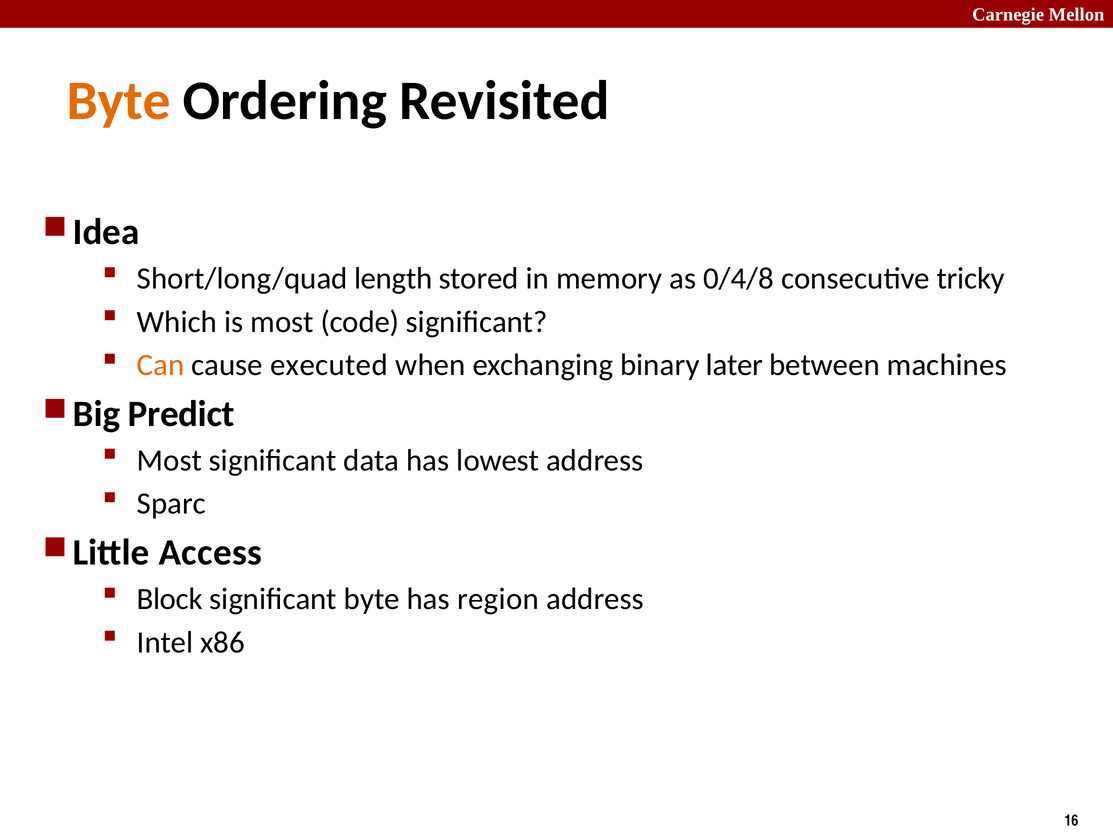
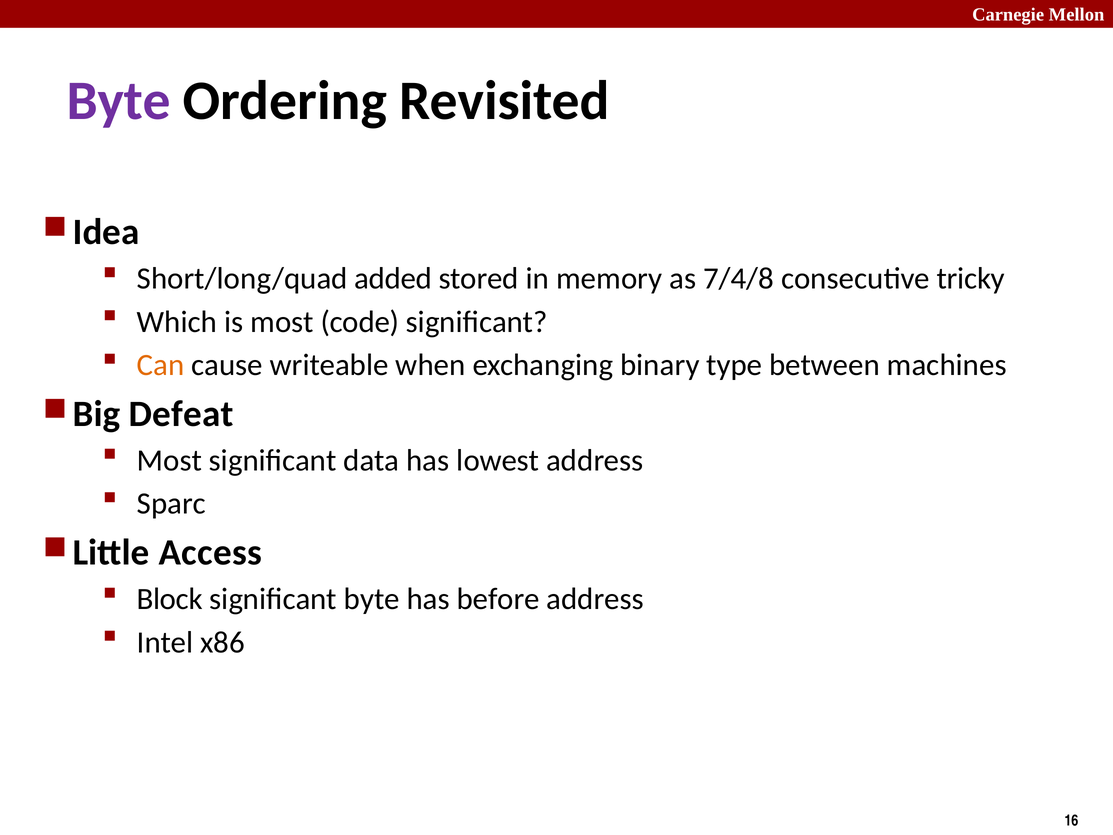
Byte at (119, 101) colour: orange -> purple
length: length -> added
0/4/8: 0/4/8 -> 7/4/8
executed: executed -> writeable
later: later -> type
Predict: Predict -> Defeat
region: region -> before
